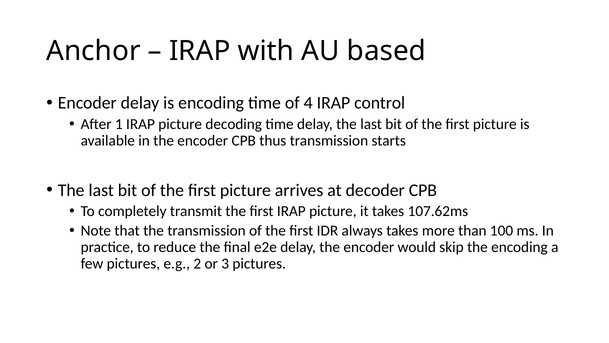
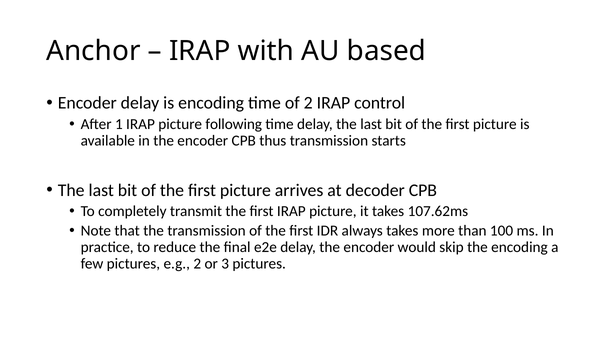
of 4: 4 -> 2
decoding: decoding -> following
